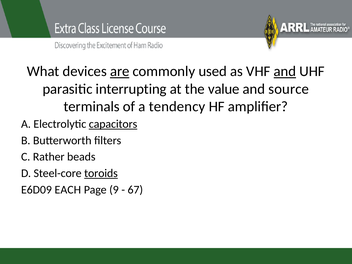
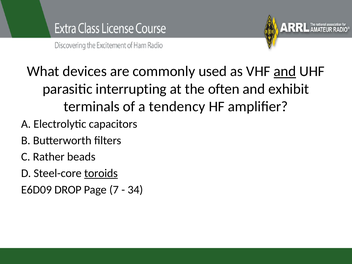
are underline: present -> none
value: value -> often
source: source -> exhibit
capacitors underline: present -> none
EACH: EACH -> DROP
9: 9 -> 7
67: 67 -> 34
